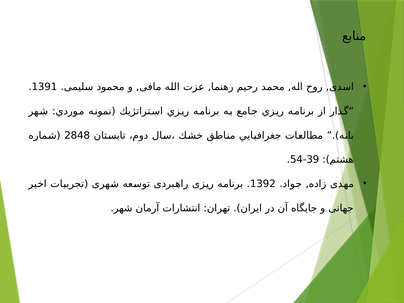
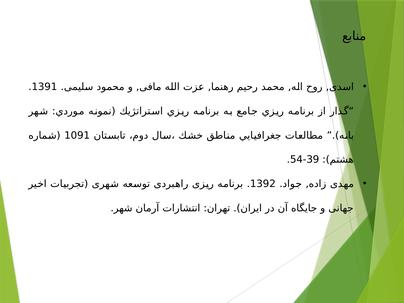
2848: 2848 -> 1091
